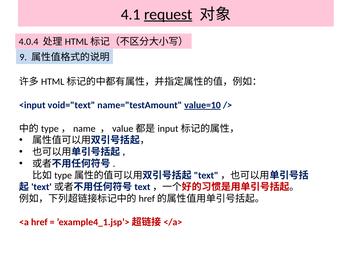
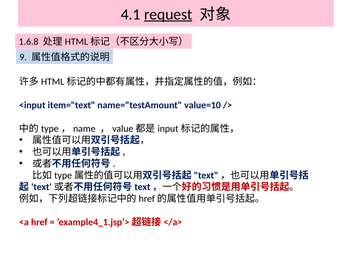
4.0.4: 4.0.4 -> 1.6.8
void="text: void="text -> item="text
value=10 underline: present -> none
